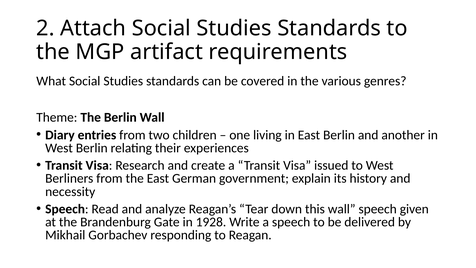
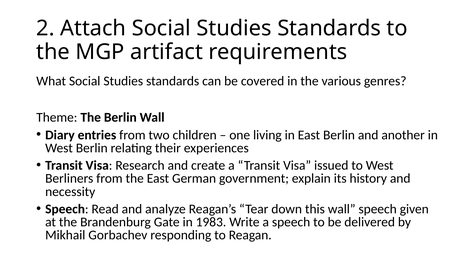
1928: 1928 -> 1983
